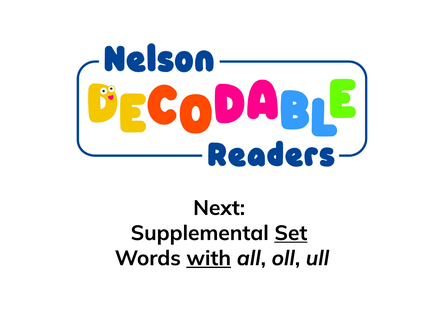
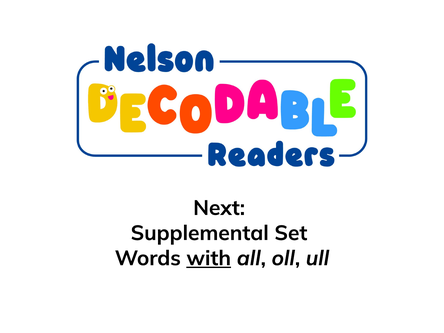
Set underline: present -> none
